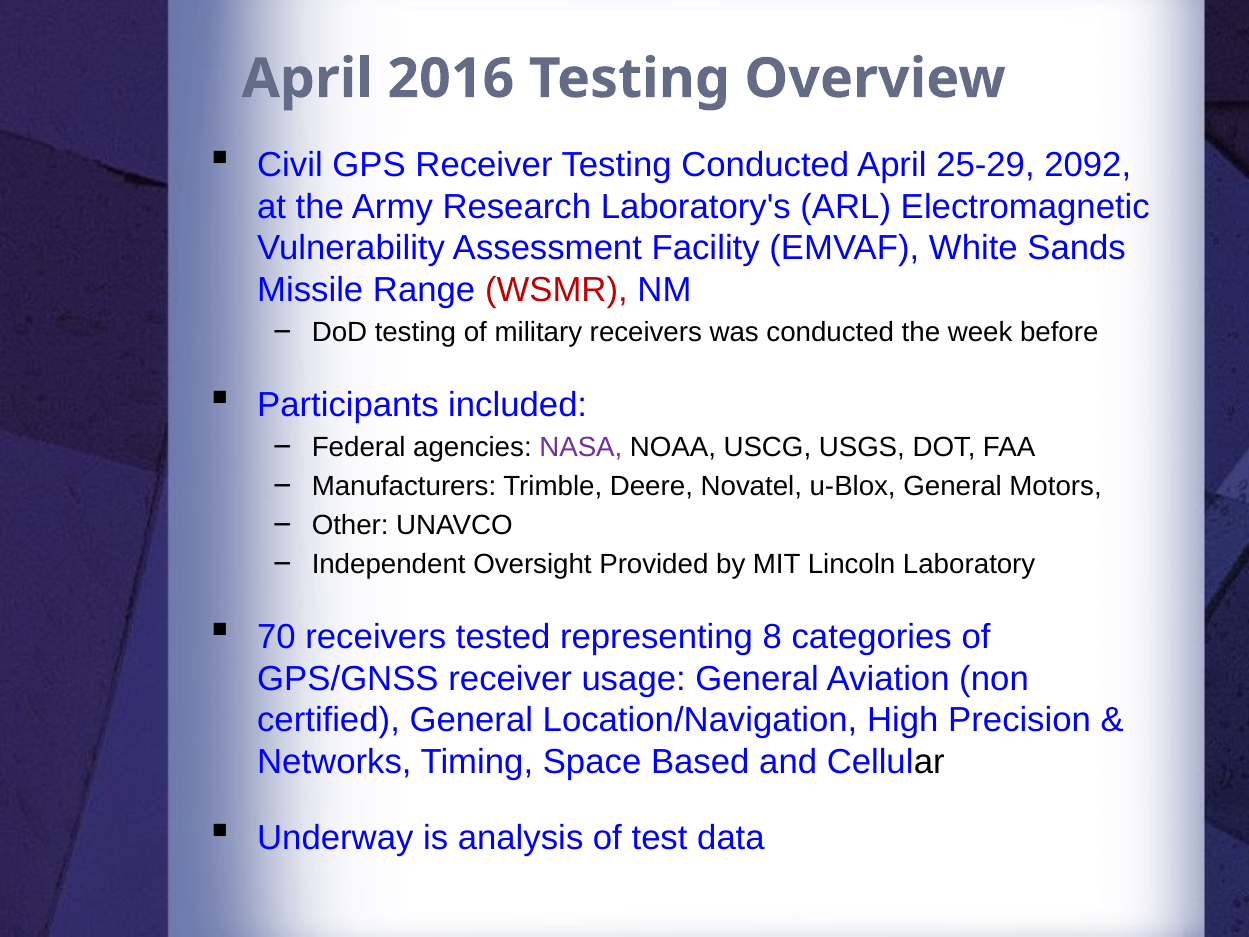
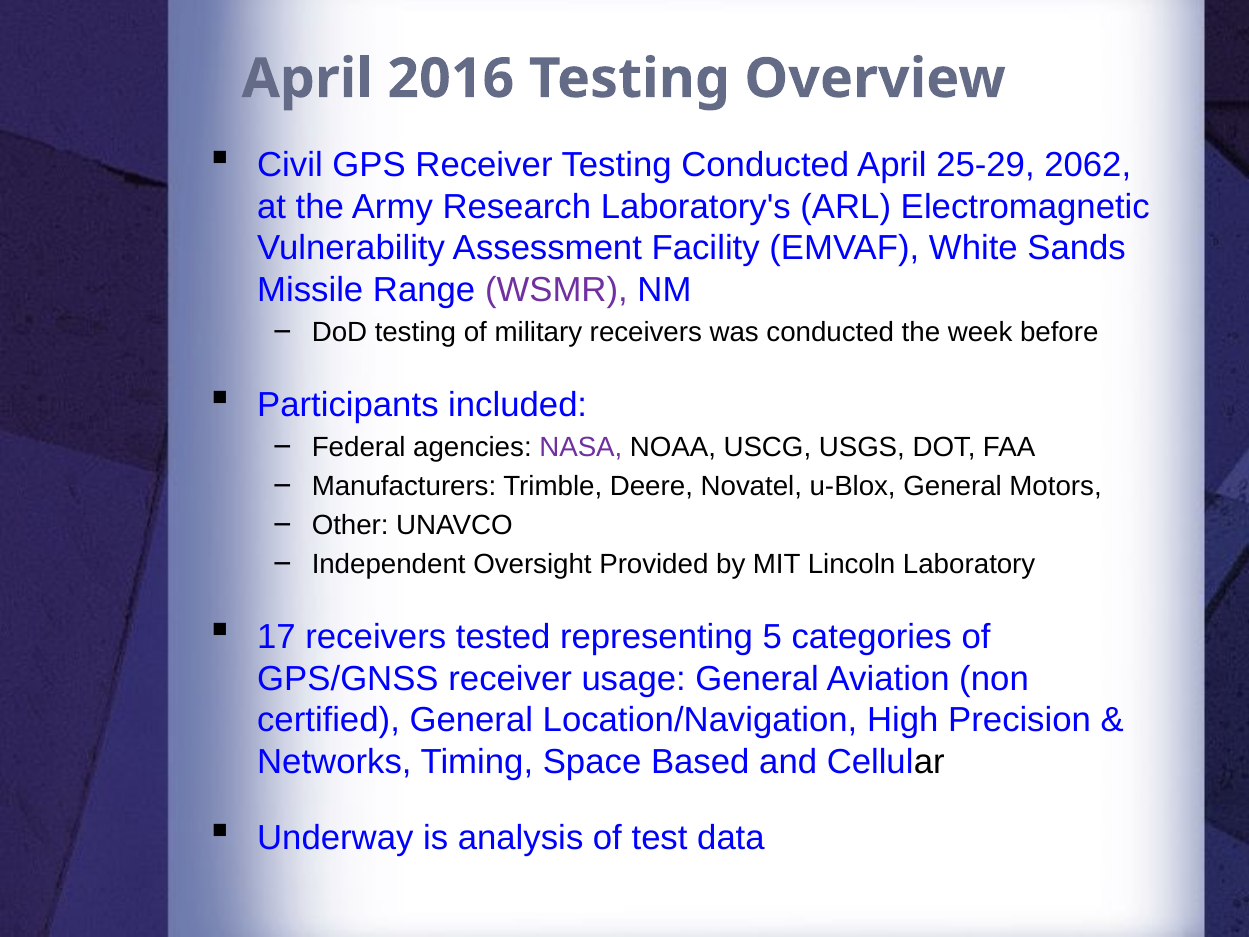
2092: 2092 -> 2062
WSMR colour: red -> purple
70: 70 -> 17
8: 8 -> 5
